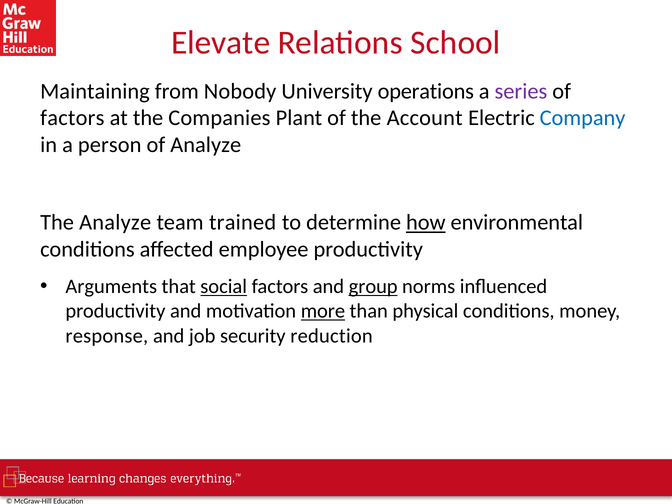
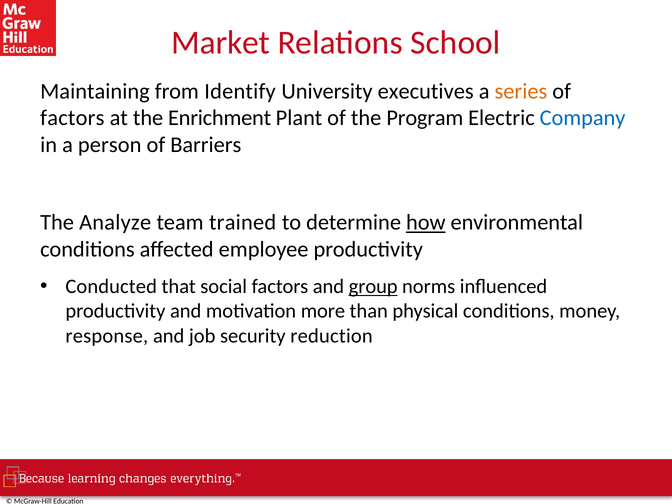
Elevate: Elevate -> Market
Nobody: Nobody -> Identify
operations: operations -> executives
series colour: purple -> orange
Companies: Companies -> Enrichment
Account: Account -> Program
of Analyze: Analyze -> Barriers
Arguments: Arguments -> Conducted
social underline: present -> none
more underline: present -> none
